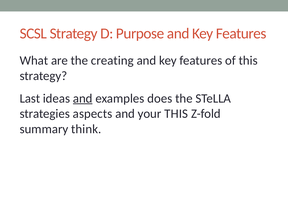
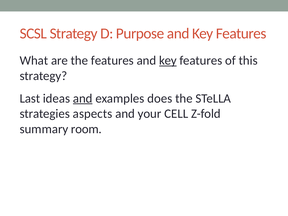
the creating: creating -> features
key at (168, 60) underline: none -> present
your THIS: THIS -> CELL
think: think -> room
